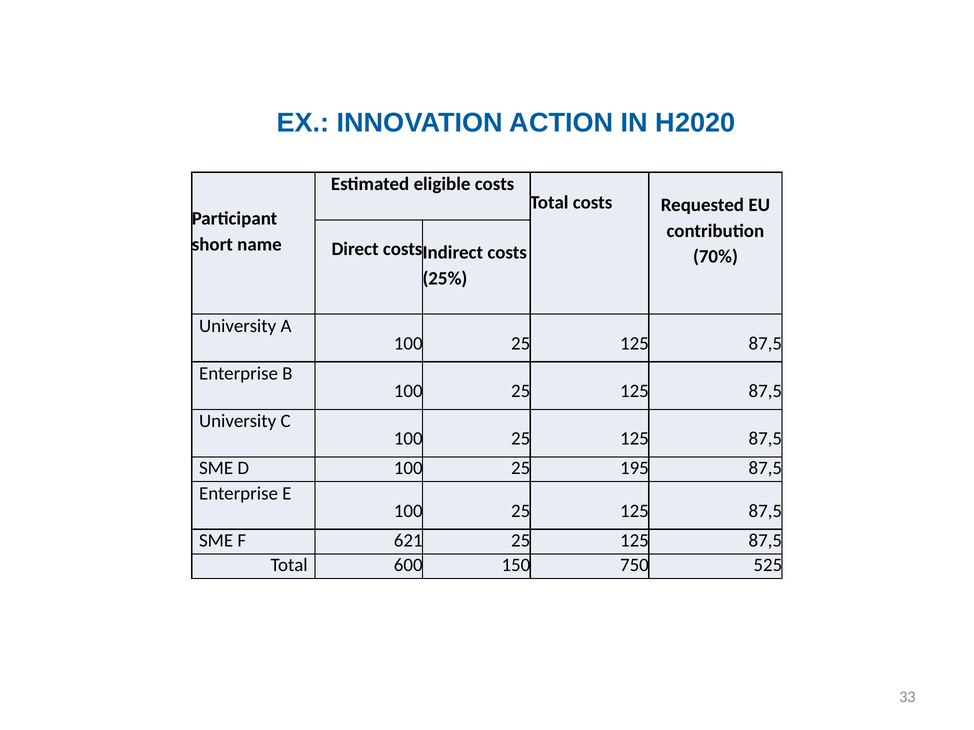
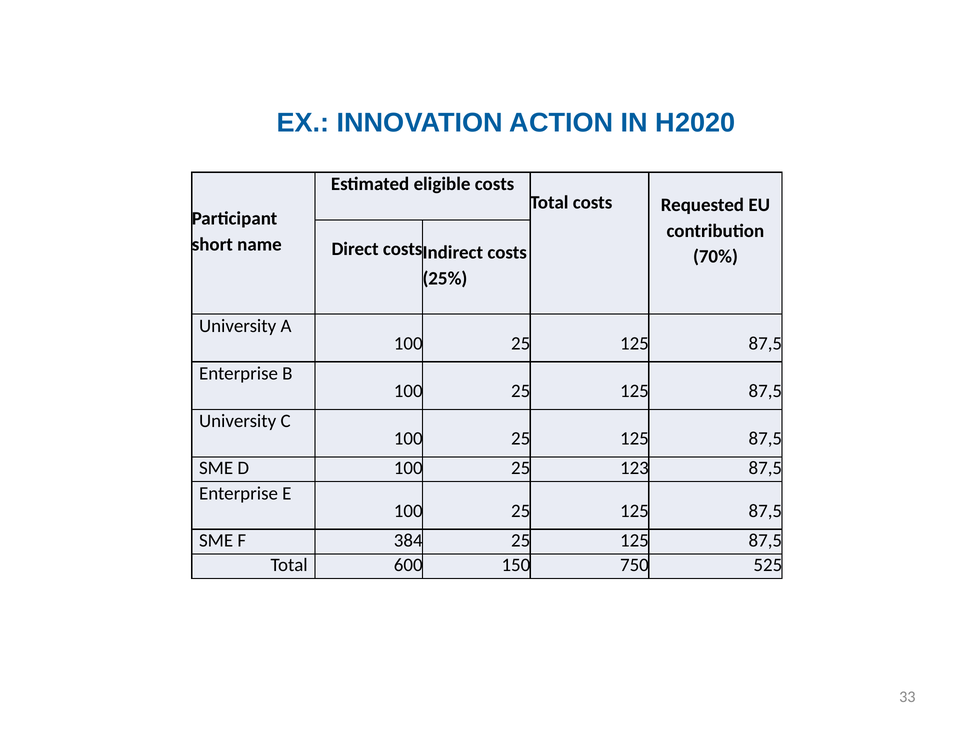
195: 195 -> 123
621: 621 -> 384
